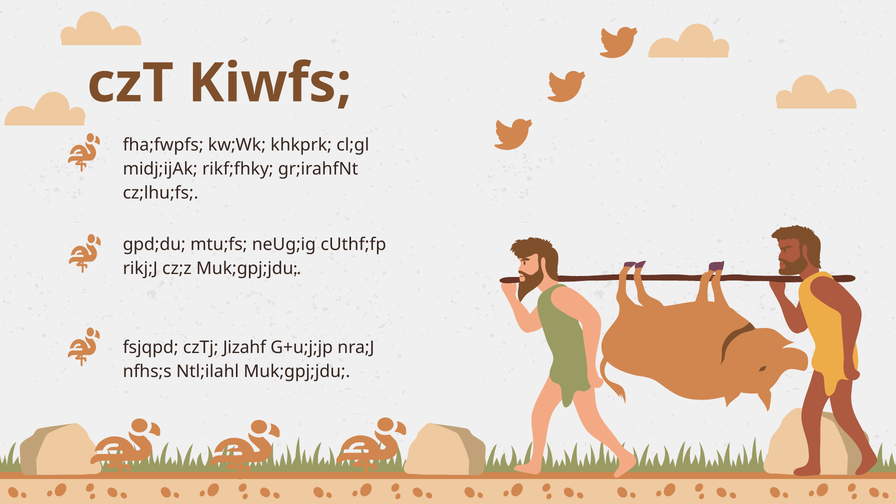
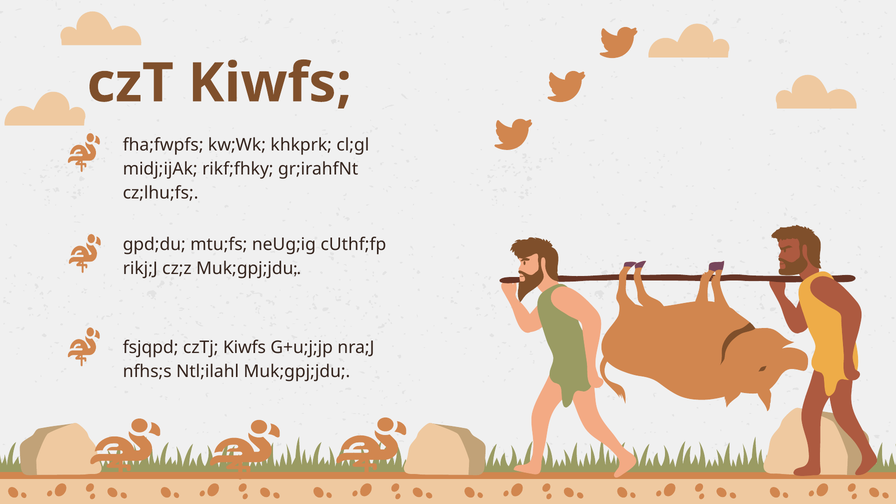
czTj Jizahf: Jizahf -> Kiwfs
